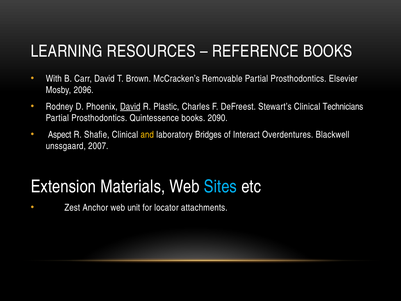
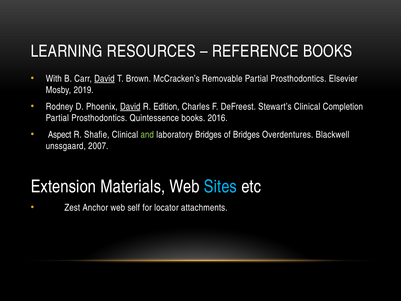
David at (104, 79) underline: none -> present
2096: 2096 -> 2019
Plastic: Plastic -> Edition
Technicians: Technicians -> Completion
2090: 2090 -> 2016
and colour: yellow -> light green
of Interact: Interact -> Bridges
unit: unit -> self
